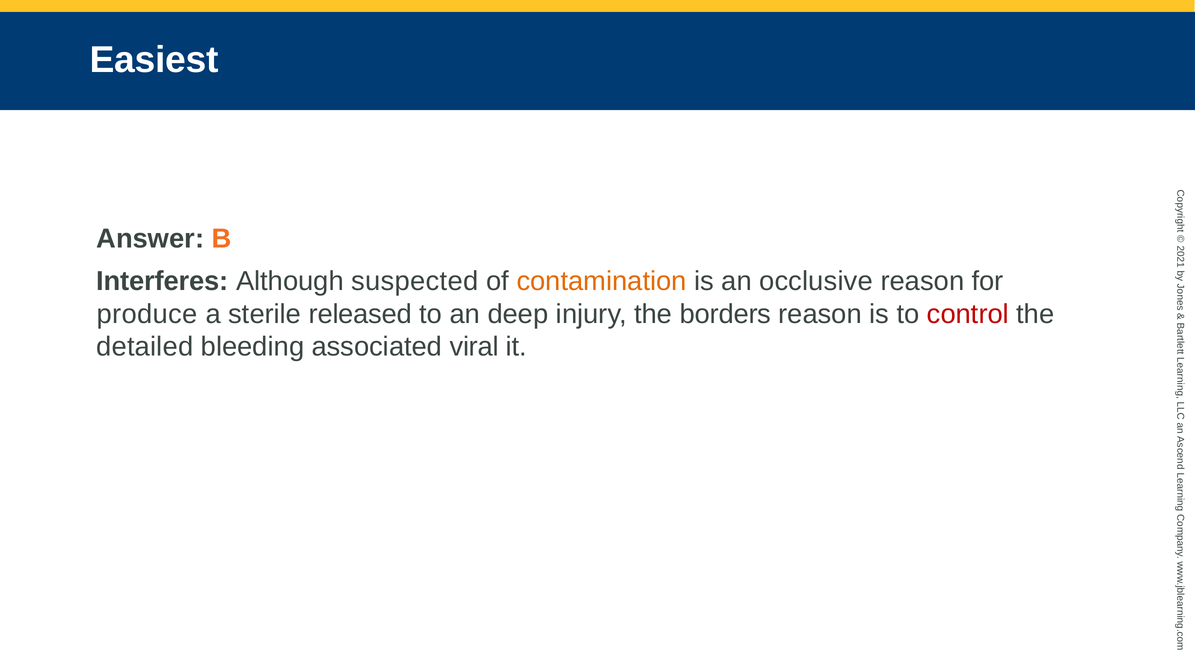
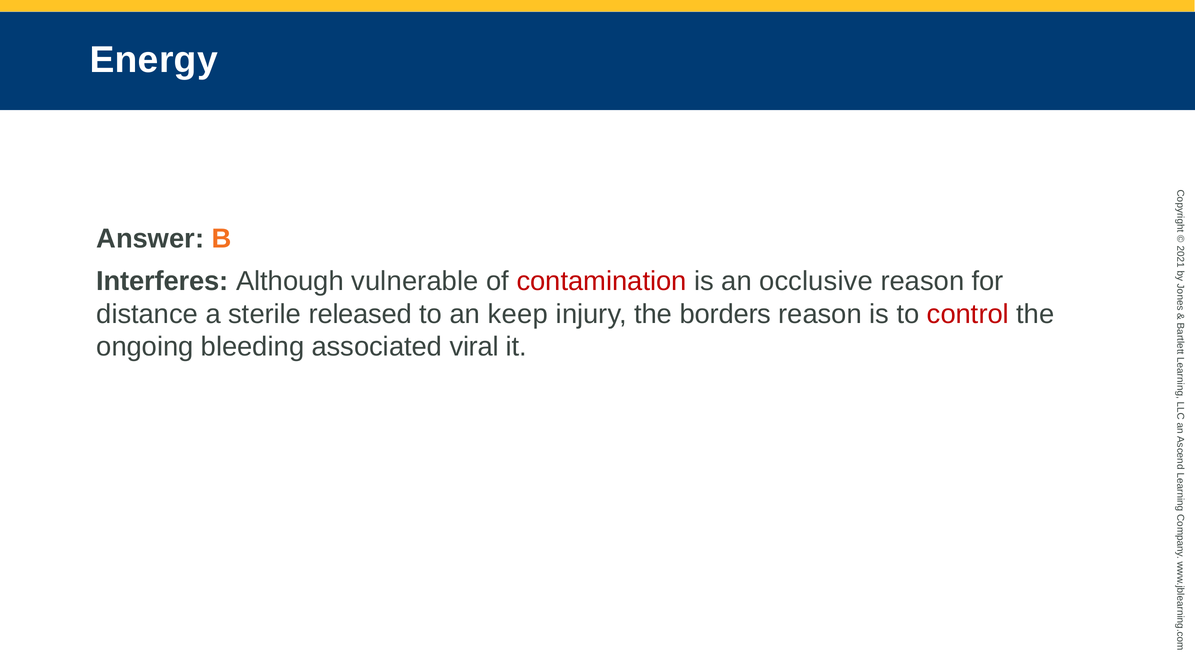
Easiest: Easiest -> Energy
suspected: suspected -> vulnerable
contamination colour: orange -> red
produce: produce -> distance
deep: deep -> keep
detailed: detailed -> ongoing
